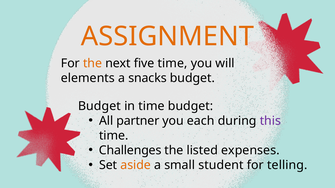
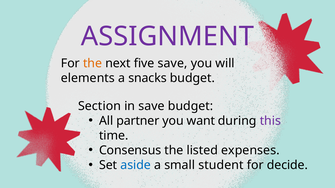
ASSIGNMENT colour: orange -> purple
five time: time -> save
Budget at (100, 106): Budget -> Section
in time: time -> save
each: each -> want
Challenges: Challenges -> Consensus
aside colour: orange -> blue
telling: telling -> decide
